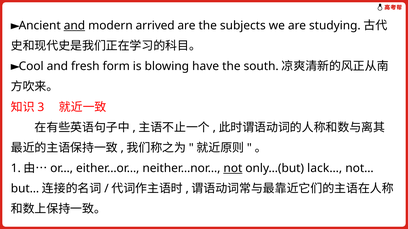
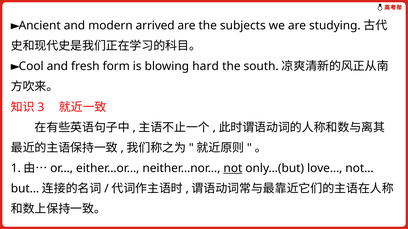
and at (74, 26) underline: present -> none
have: have -> hard
lack…: lack… -> love…
